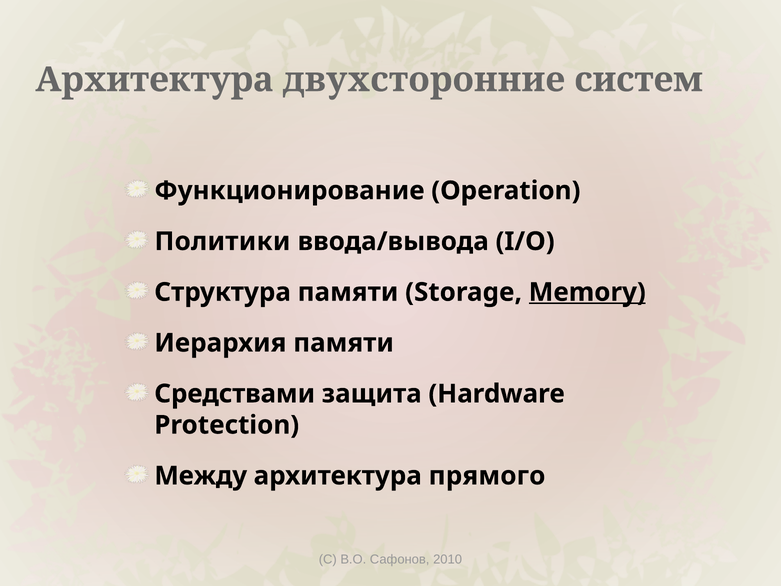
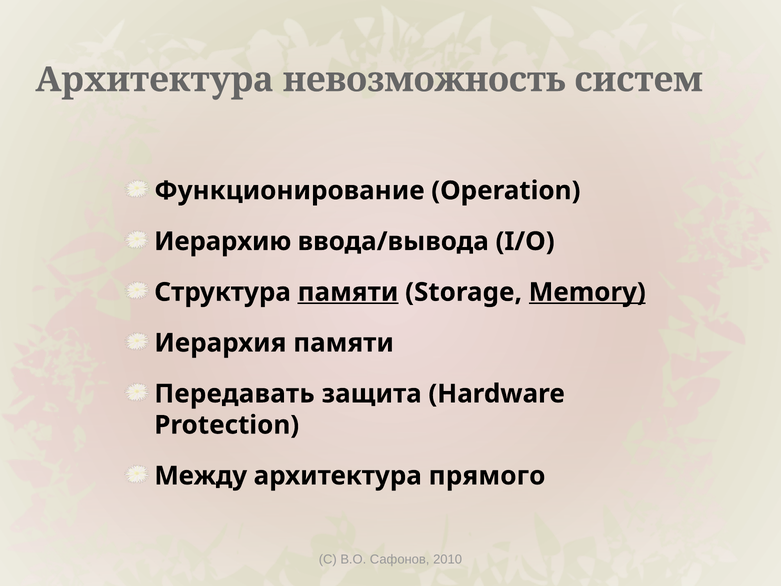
двухсторонние: двухсторонние -> невозможность
Политики: Политики -> Иерархию
памяти at (348, 292) underline: none -> present
Средствами: Средствами -> Передавать
